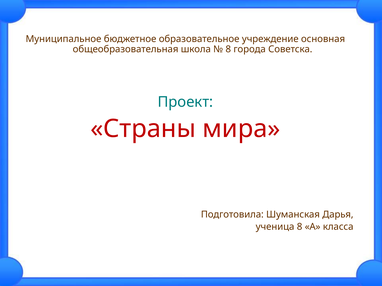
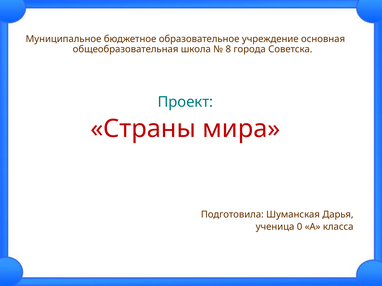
ученица 8: 8 -> 0
